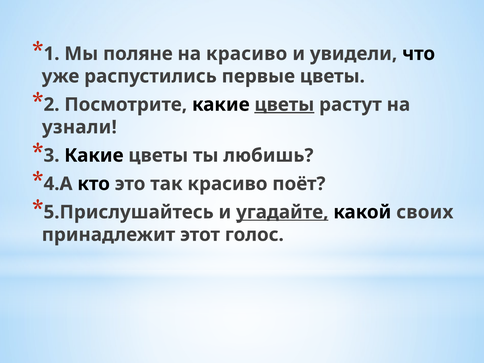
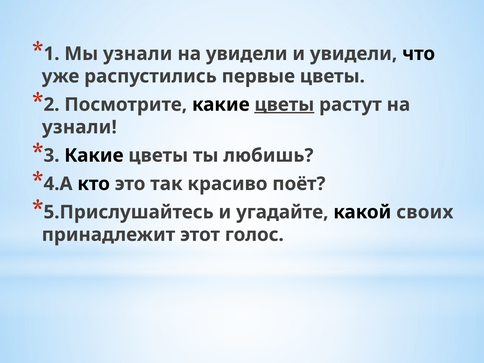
Мы поляне: поляне -> узнали
на красиво: красиво -> увидели
угадайте underline: present -> none
